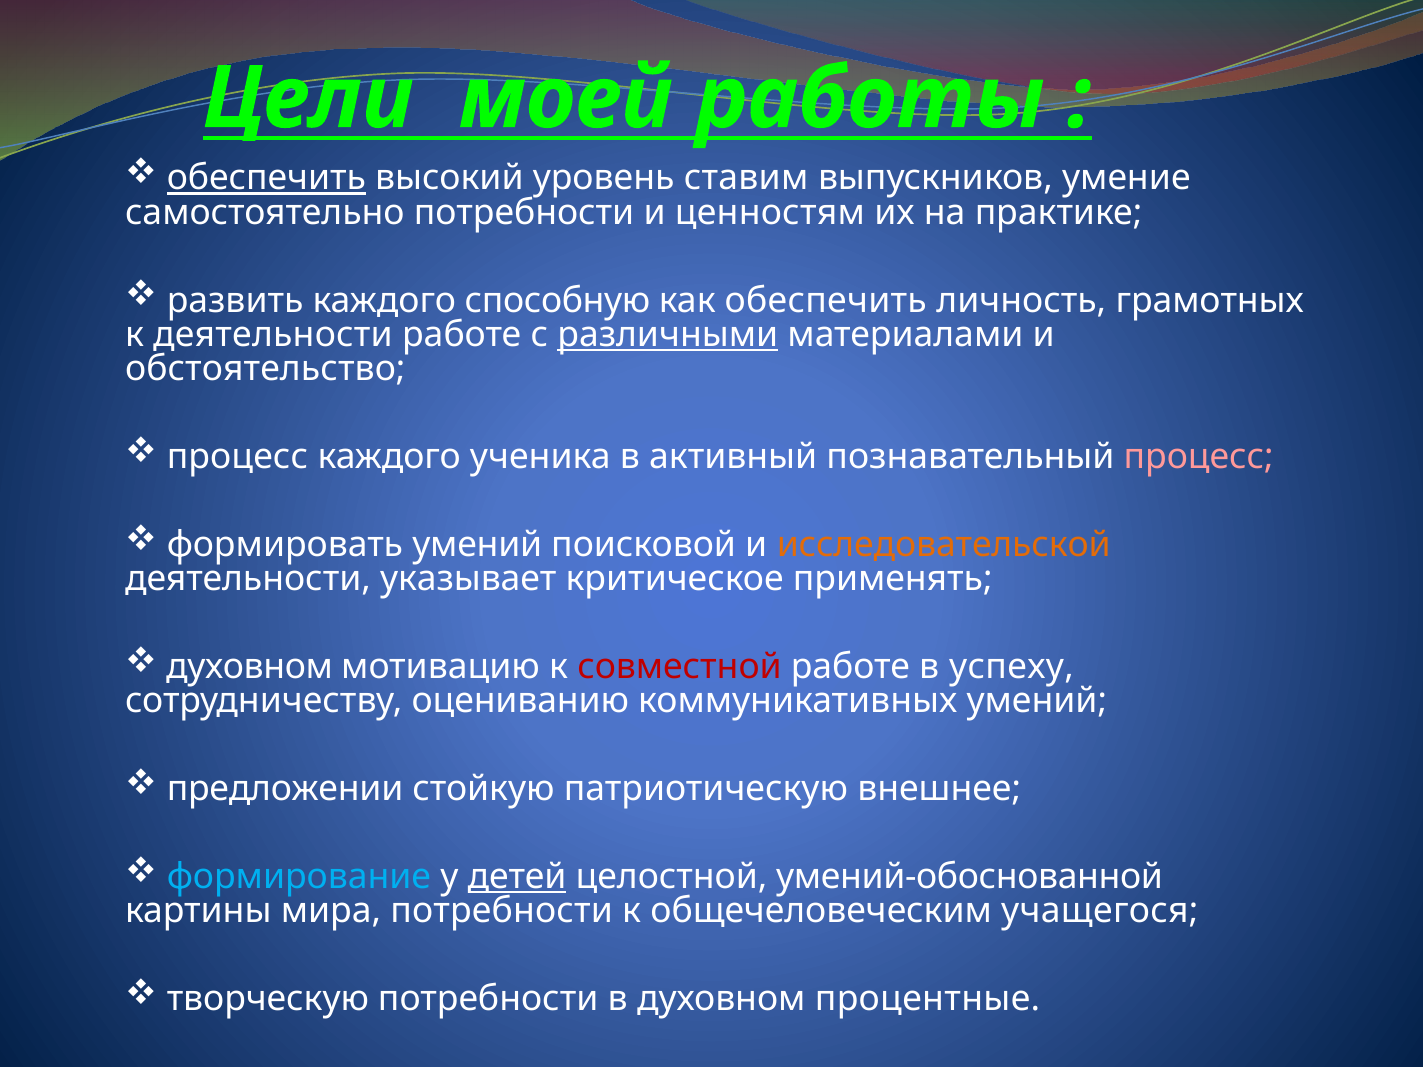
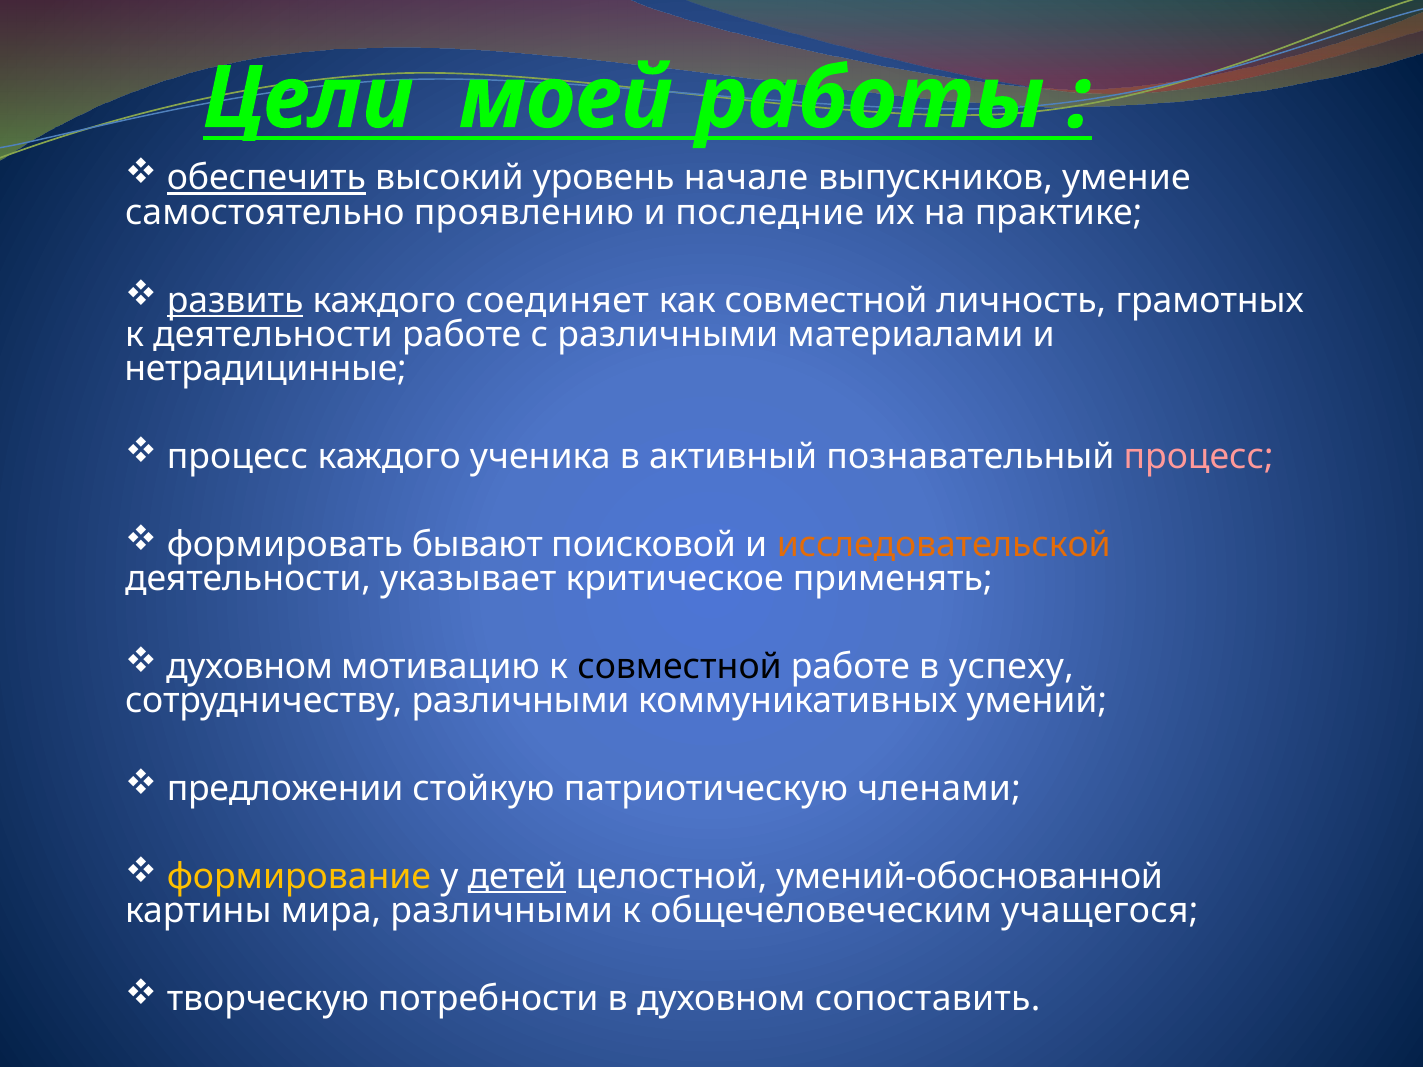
ставим: ставим -> начале
самостоятельно потребности: потребности -> проявлению
ценностям: ценностям -> последние
развить underline: none -> present
способную: способную -> соединяет
как обеспечить: обеспечить -> совместной
различными at (668, 335) underline: present -> none
обстоятельство: обстоятельство -> нетрадицинные
формировать умений: умений -> бывают
совместной at (679, 667) colour: red -> black
сотрудничеству оцениванию: оцениванию -> различными
внешнее: внешнее -> членами
формирование colour: light blue -> yellow
мира потребности: потребности -> различными
процентные: процентные -> сопоставить
